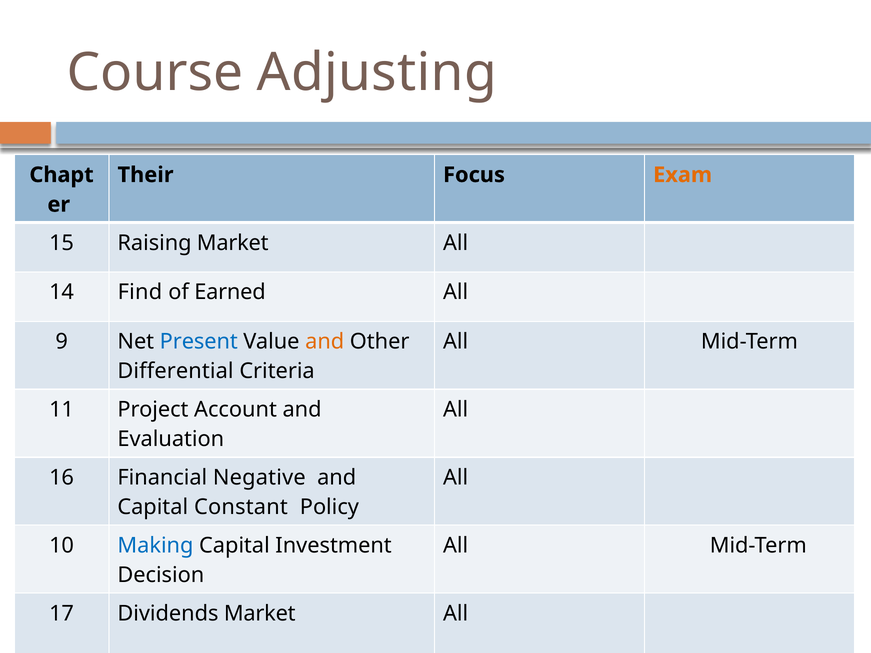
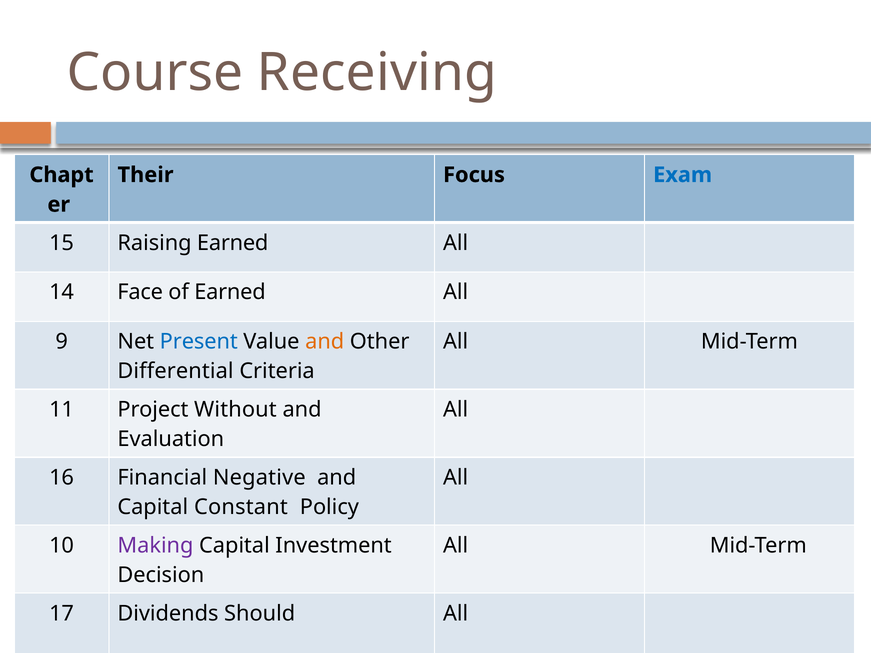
Adjusting: Adjusting -> Receiving
Exam colour: orange -> blue
Raising Market: Market -> Earned
Find: Find -> Face
Account: Account -> Without
Making colour: blue -> purple
Dividends Market: Market -> Should
